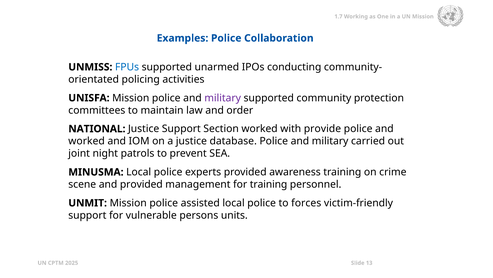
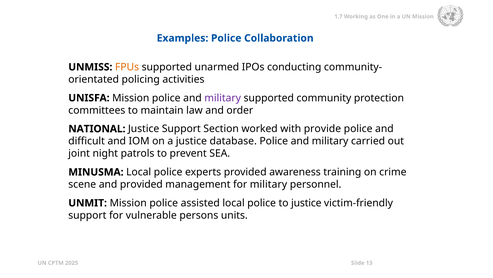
FPUs colour: blue -> orange
worked at (87, 141): worked -> difficult
for training: training -> military
to forces: forces -> justice
